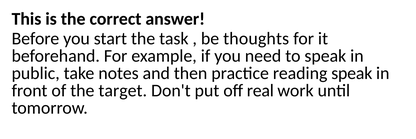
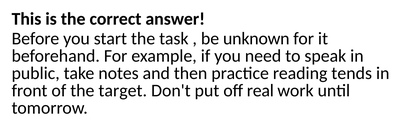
thoughts: thoughts -> unknown
reading speak: speak -> tends
